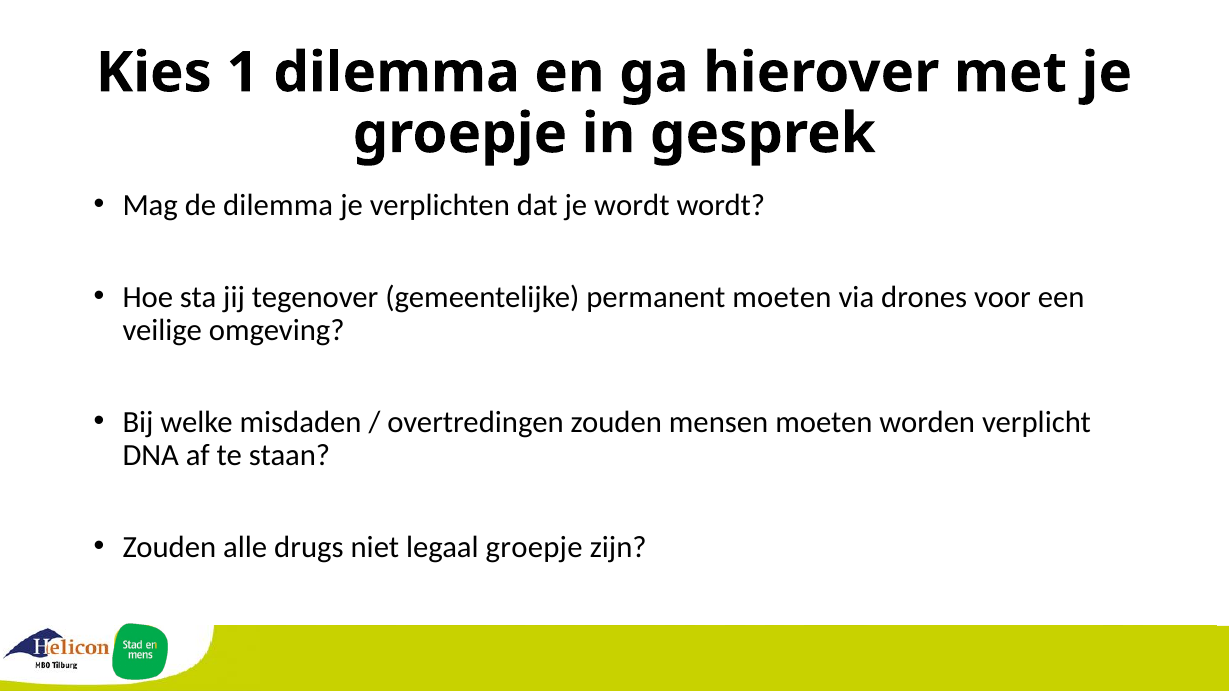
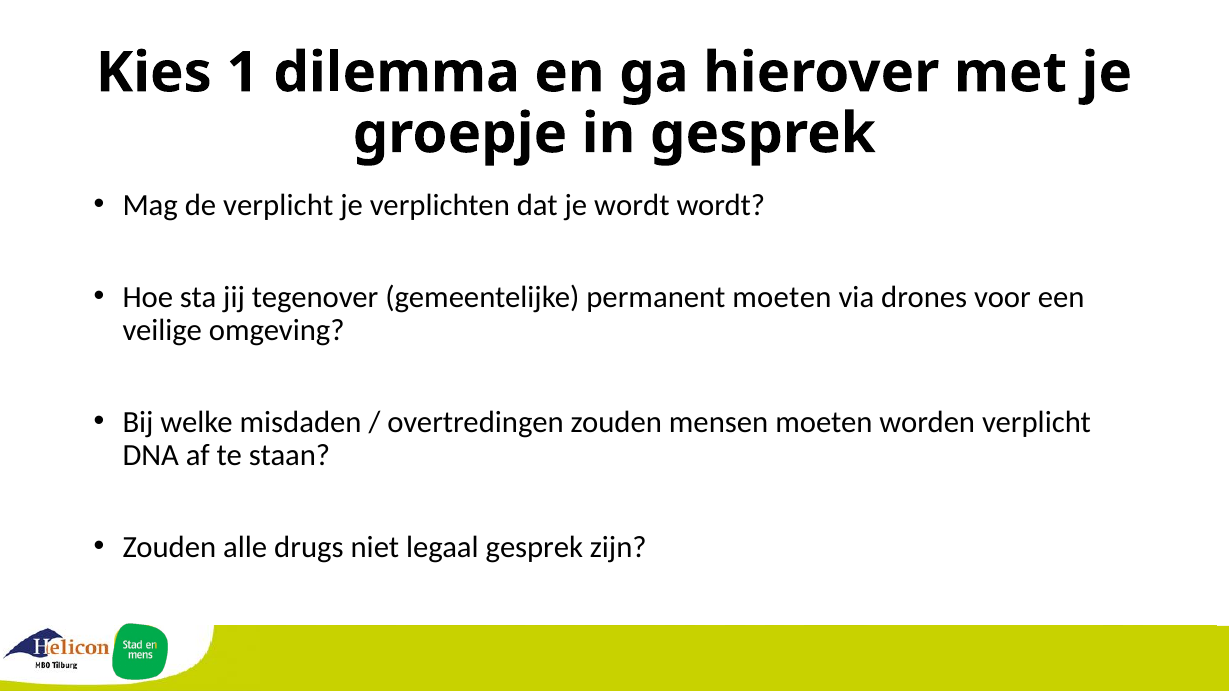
de dilemma: dilemma -> verplicht
legaal groepje: groepje -> gesprek
